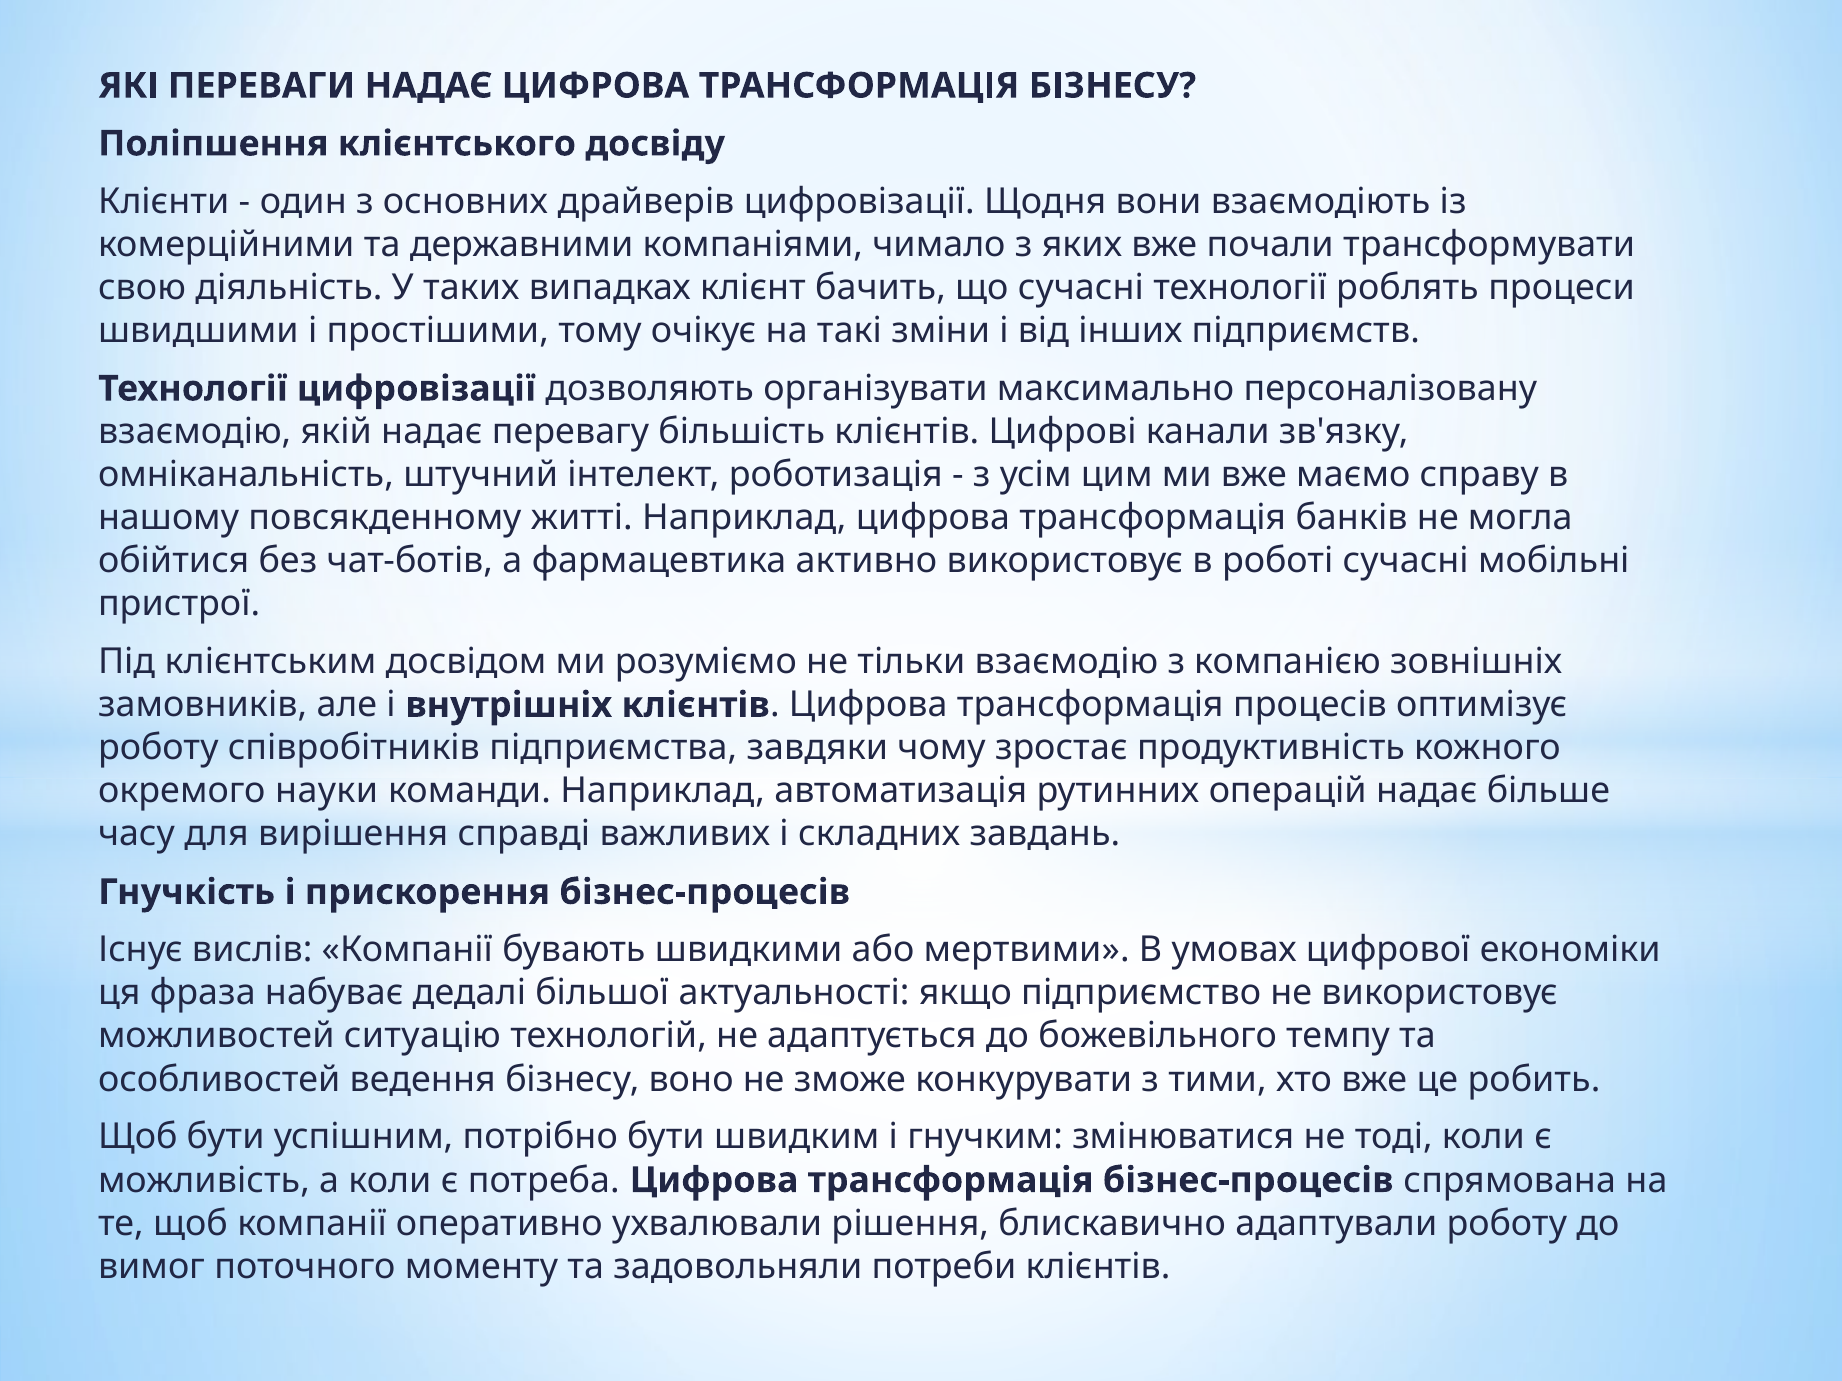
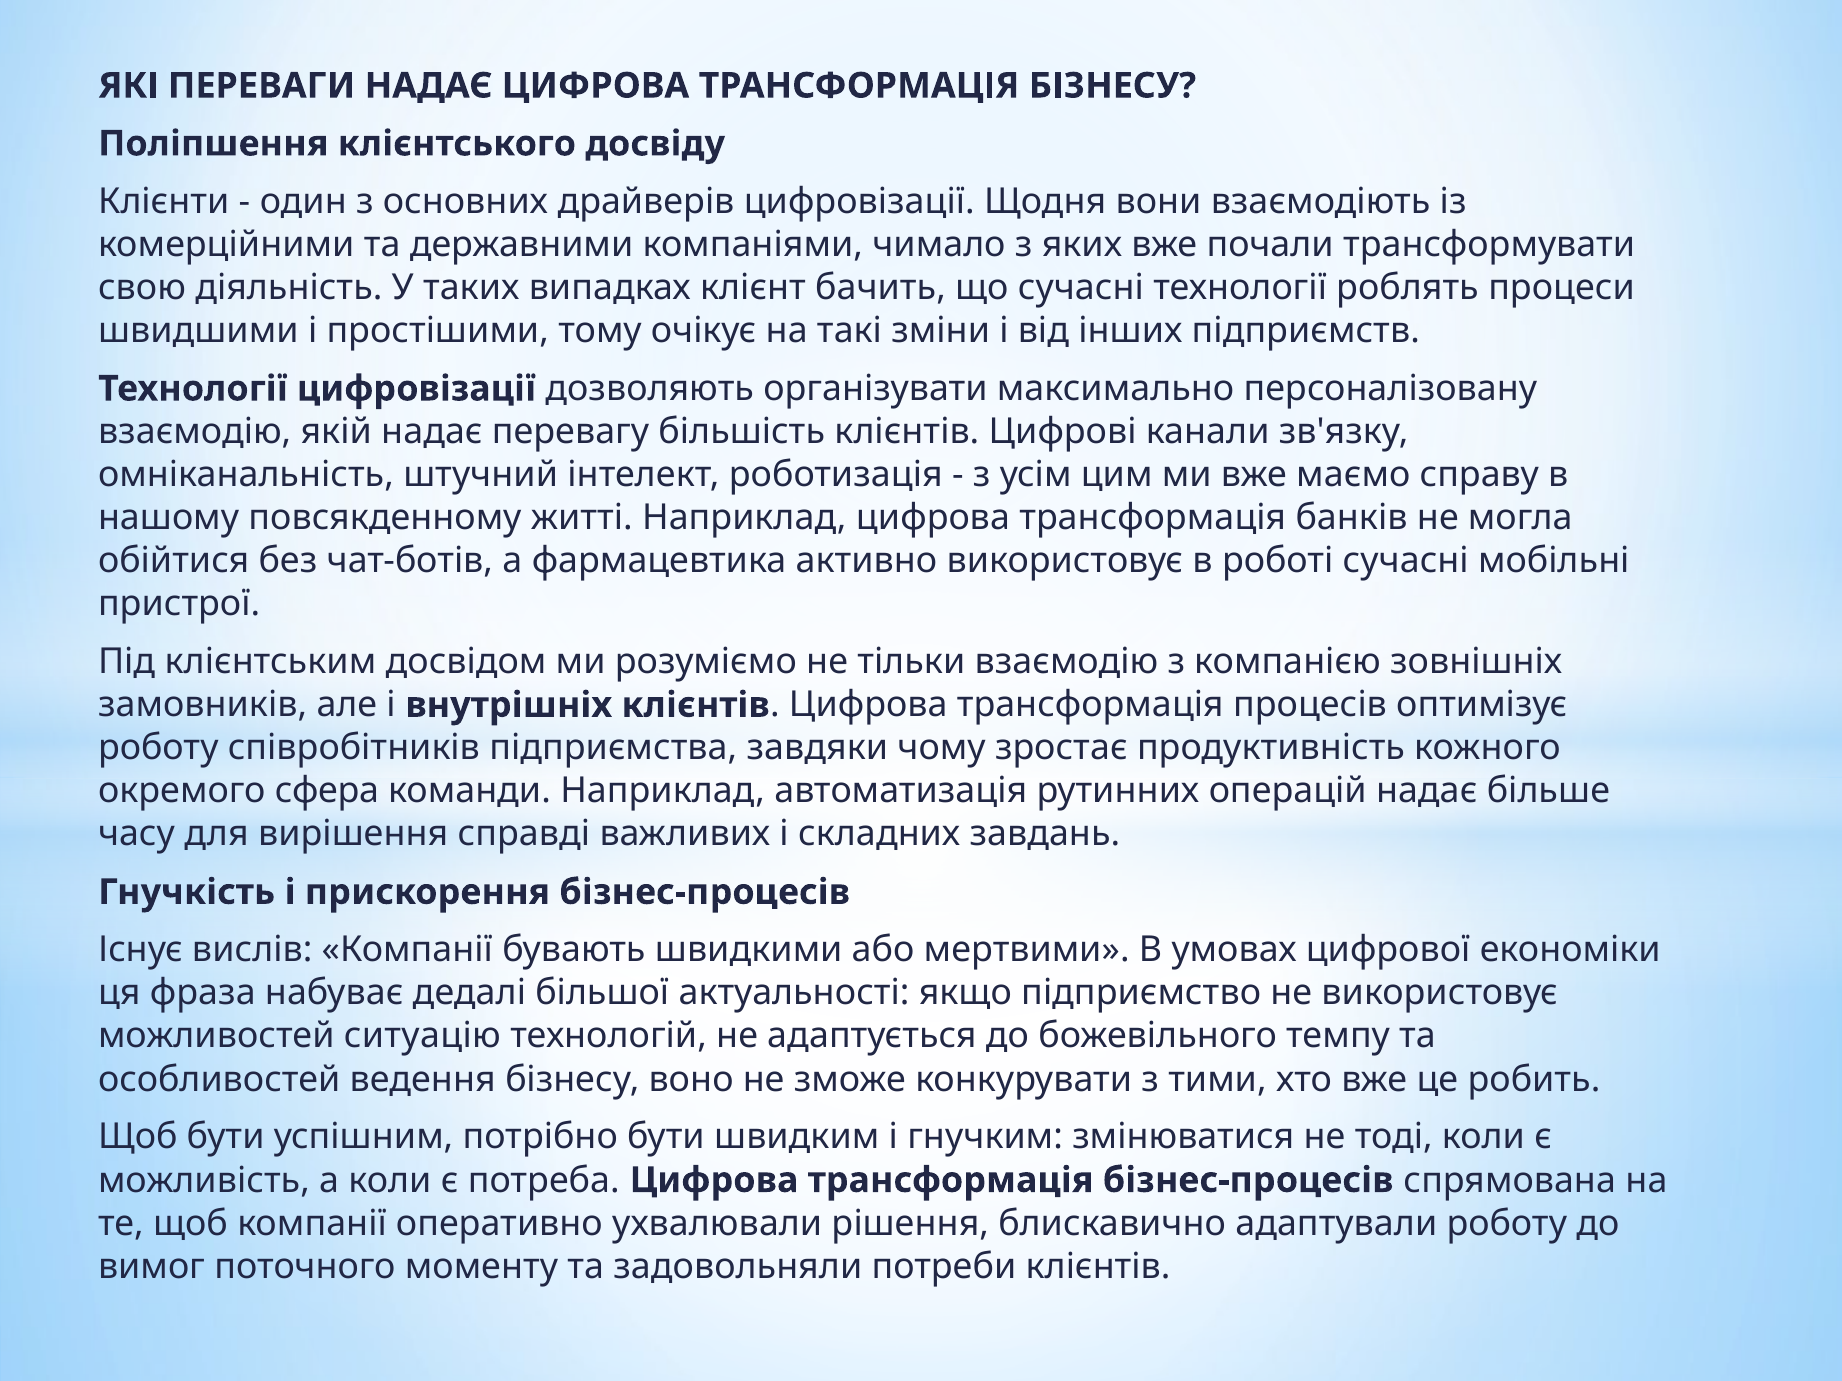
науки: науки -> сфера
